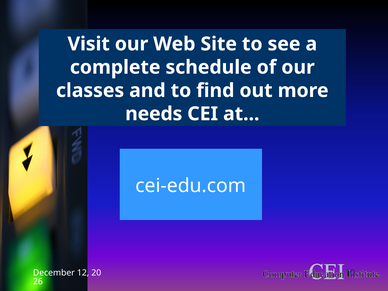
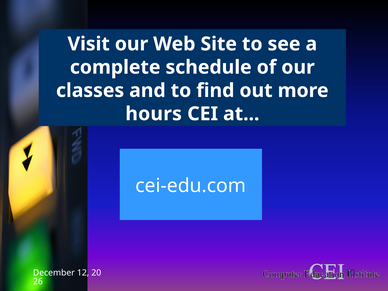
needs: needs -> hours
